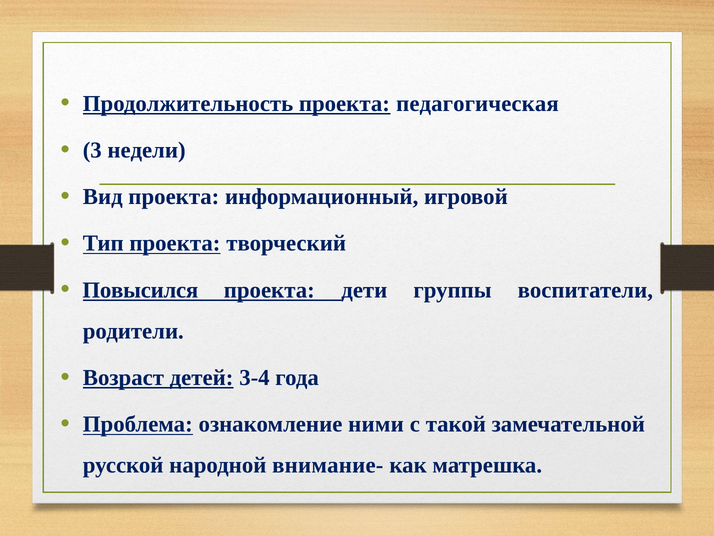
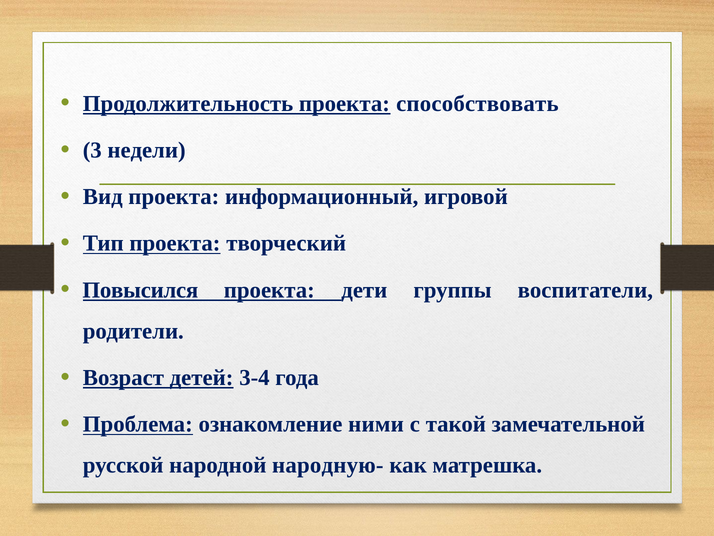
педагогическая: педагогическая -> способствовать
внимание-: внимание- -> народную-
